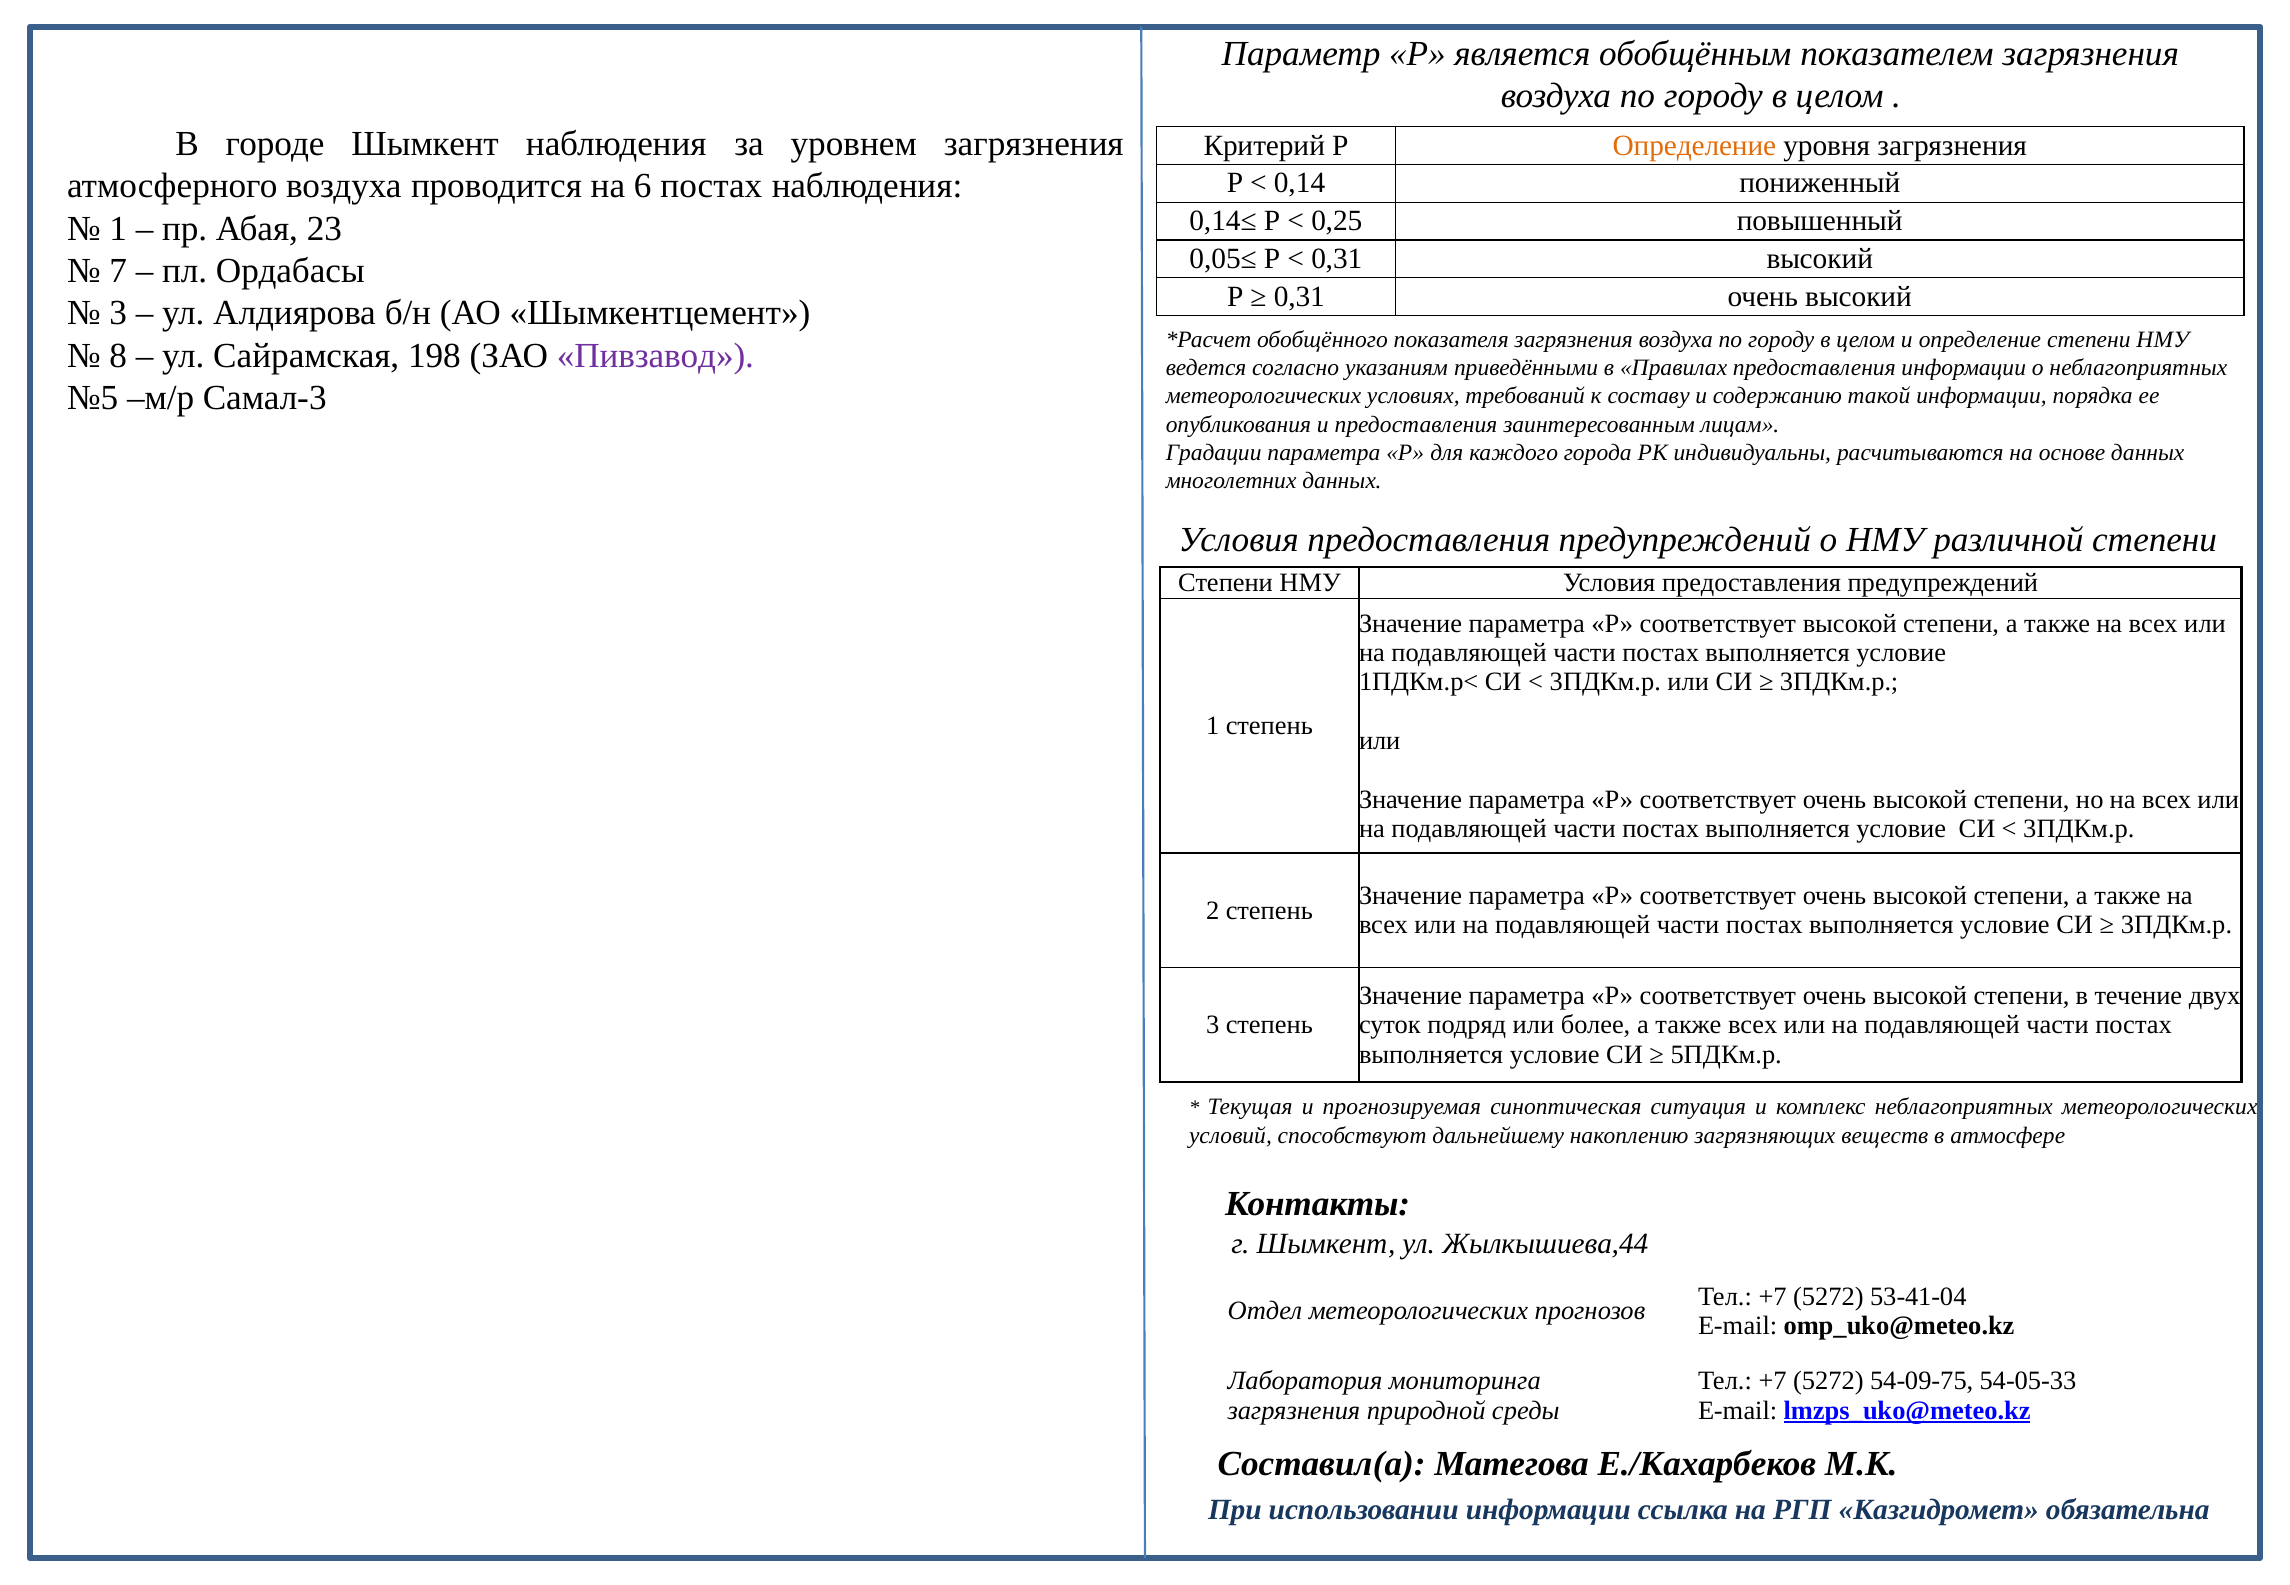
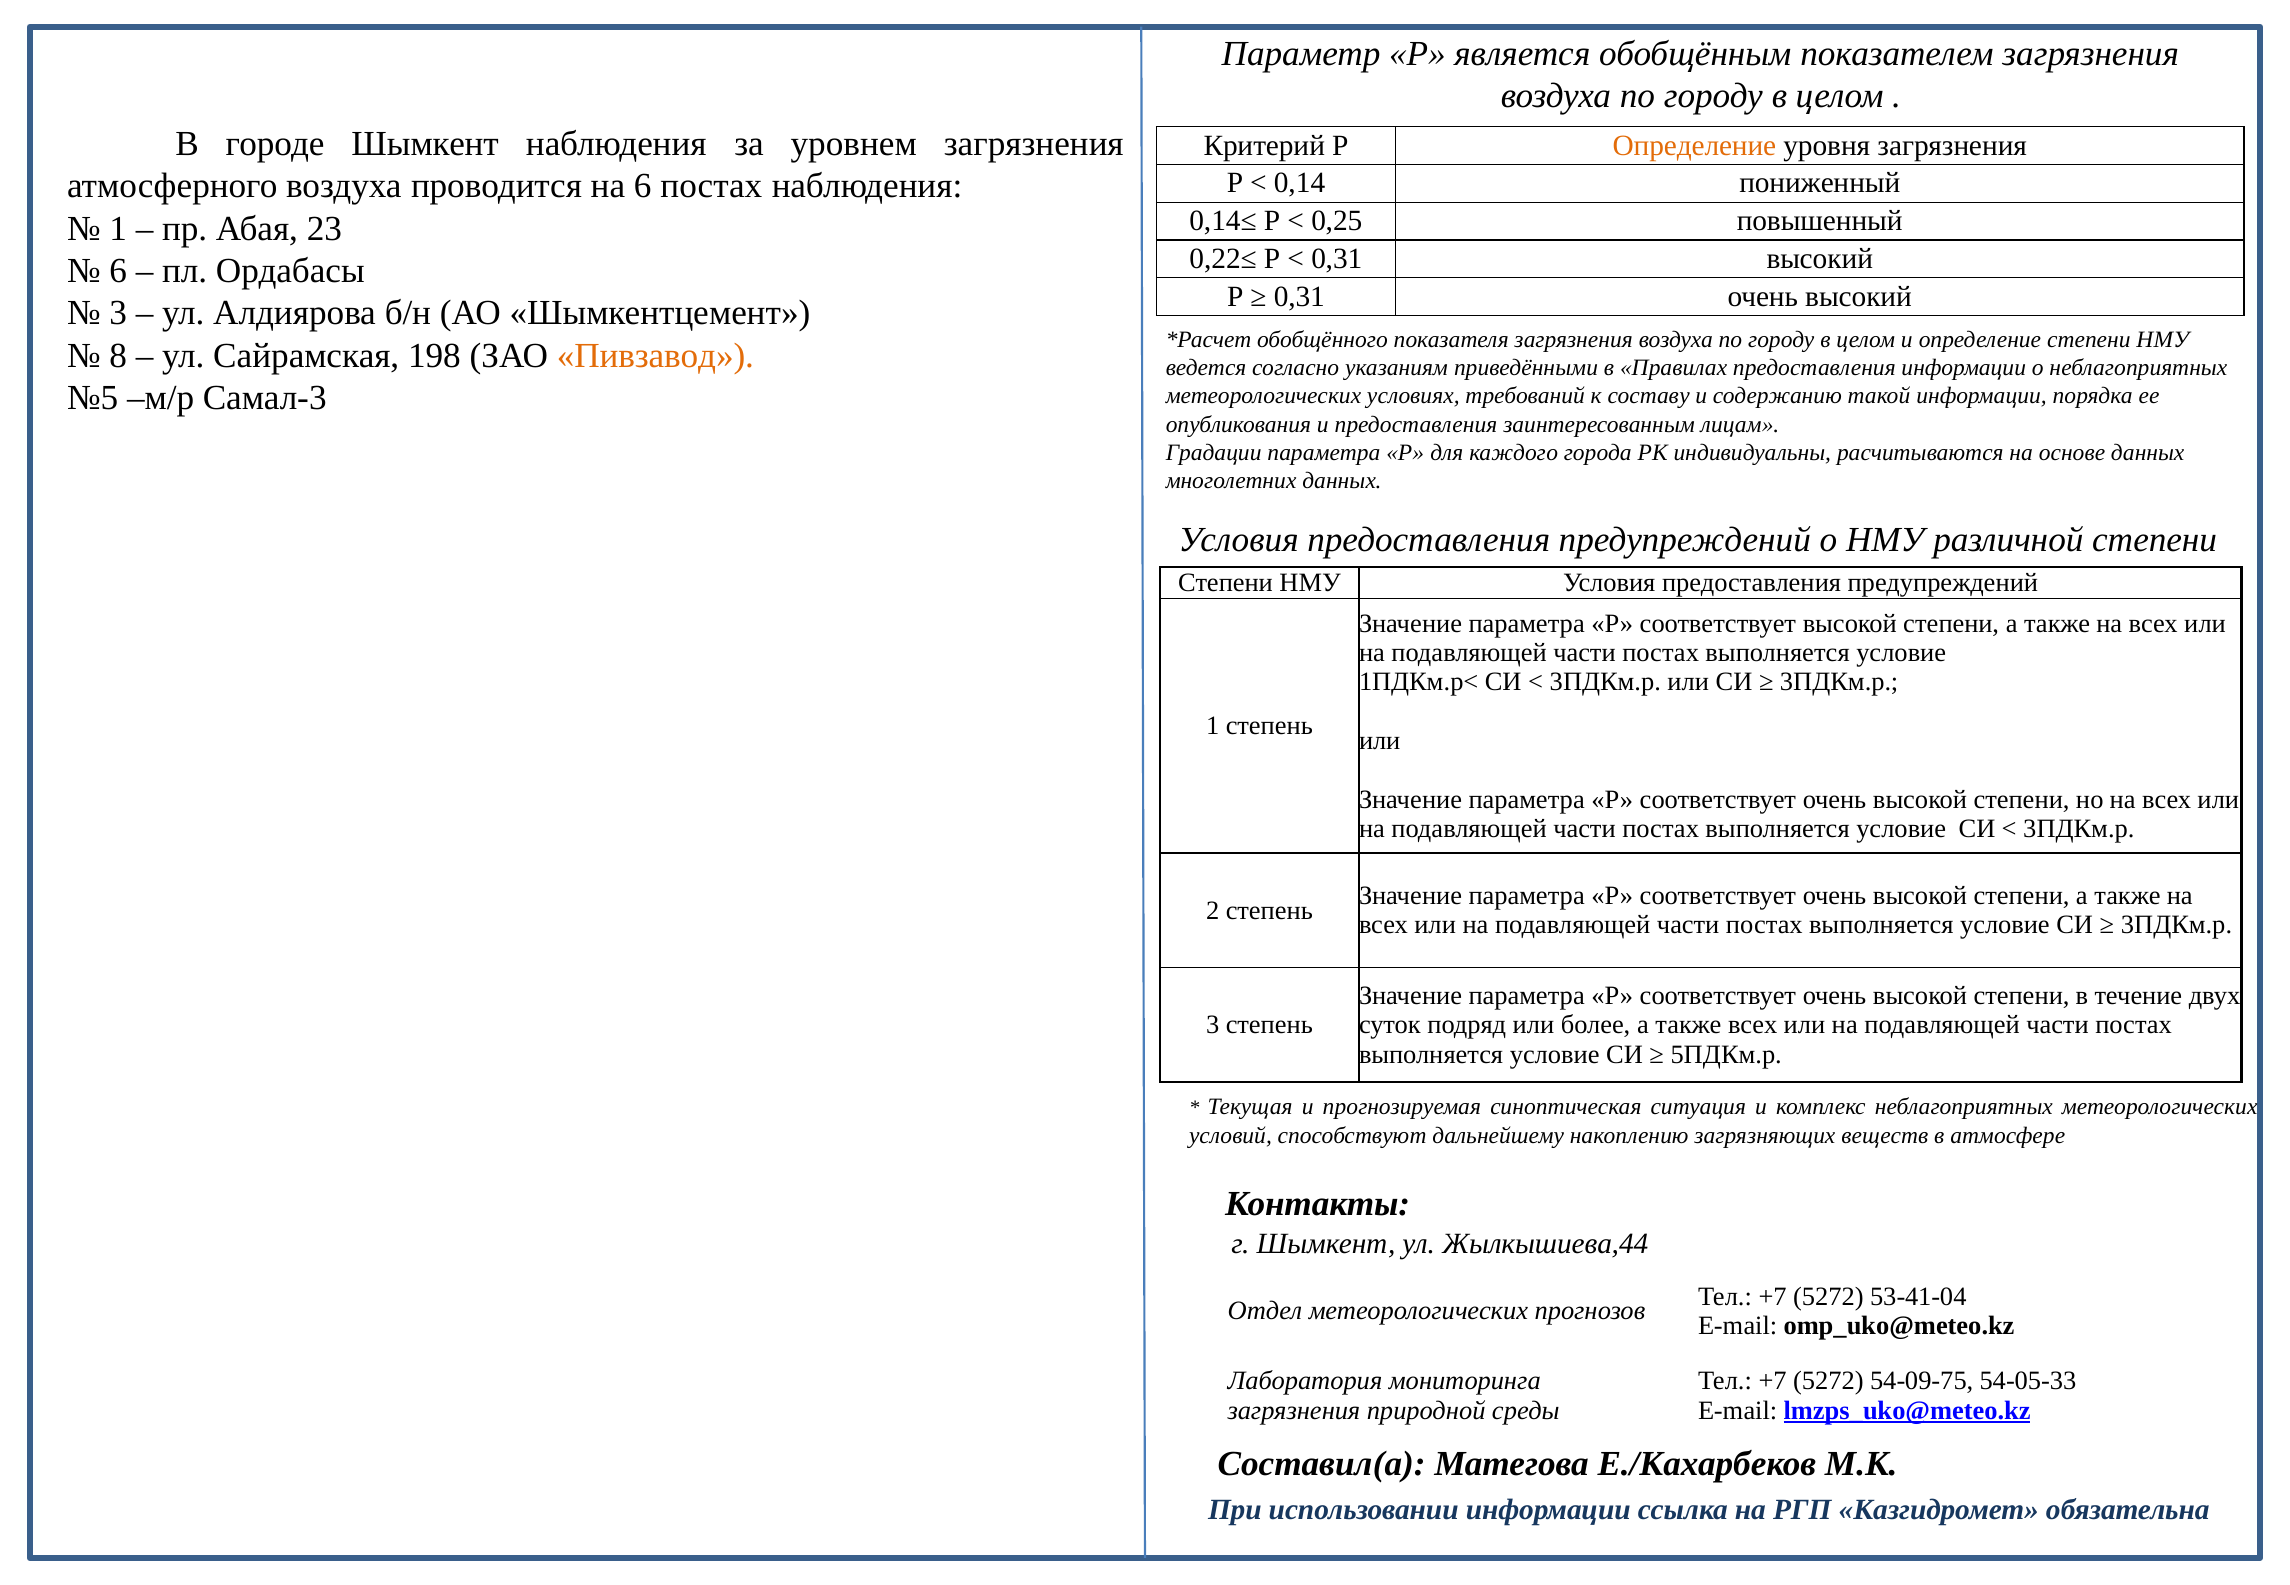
0,05≤: 0,05≤ -> 0,22≤
7 at (118, 271): 7 -> 6
Пивзавод colour: purple -> orange
